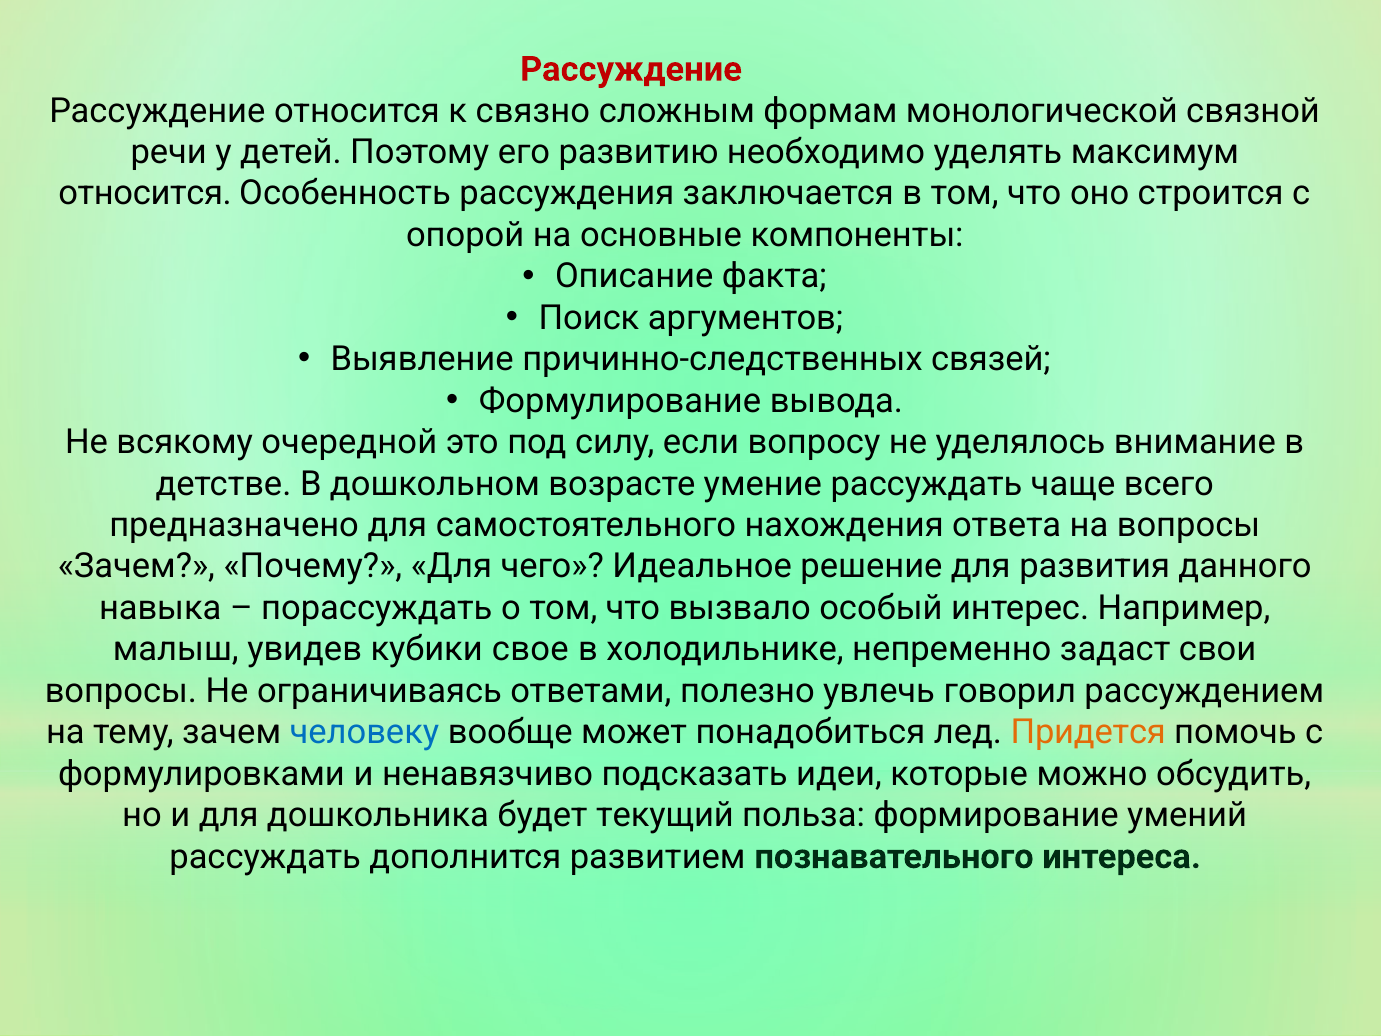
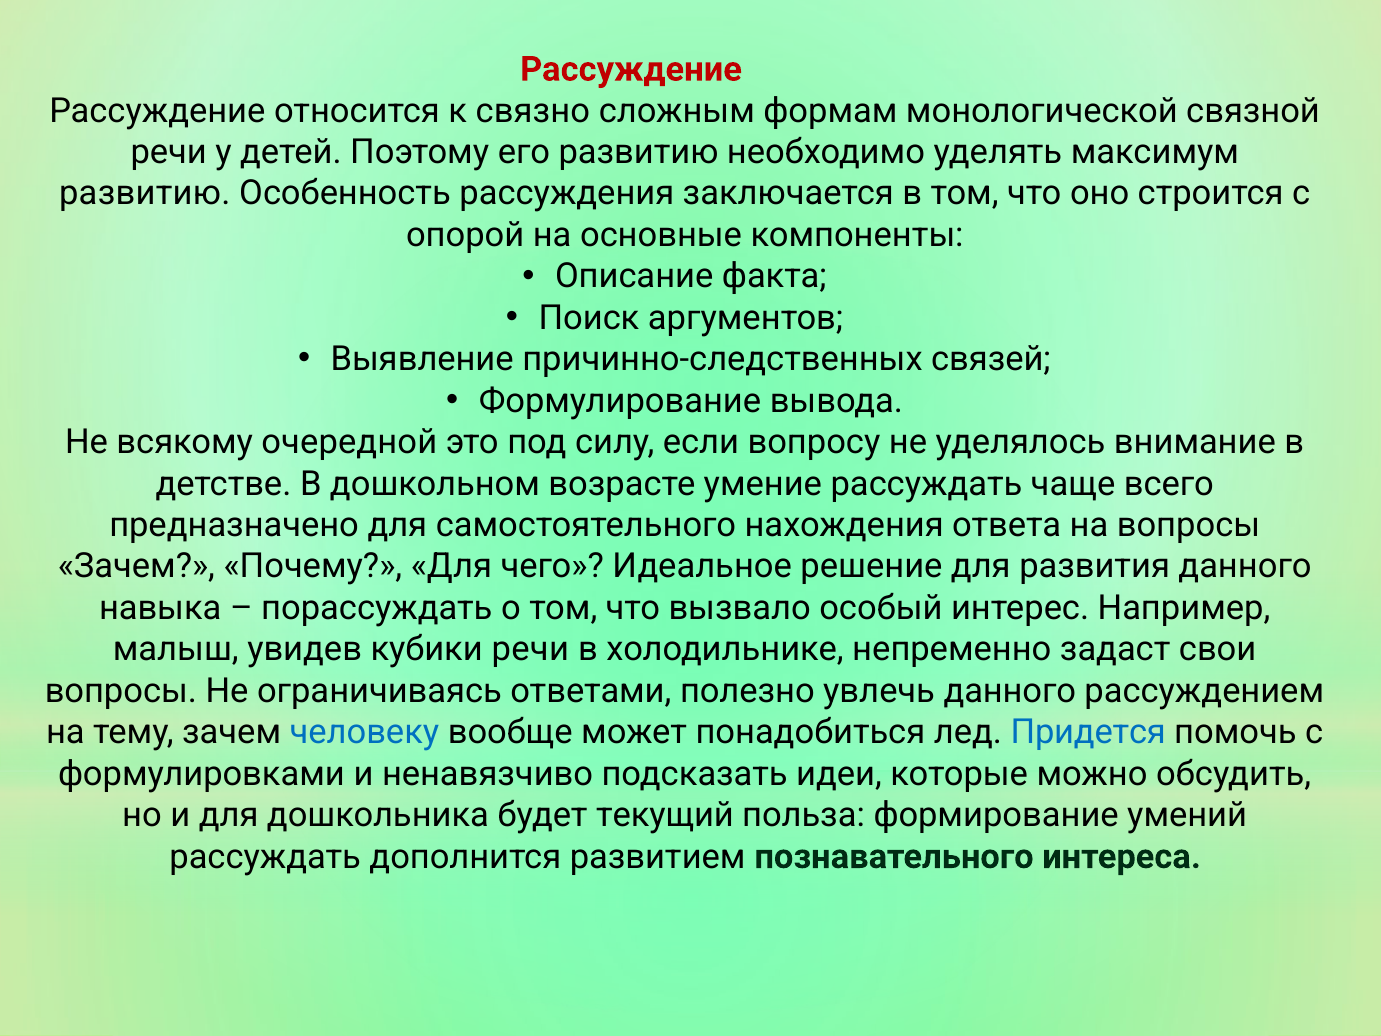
относится at (145, 194): относится -> развитию
кубики свое: свое -> речи
увлечь говорил: говорил -> данного
Придется colour: orange -> blue
